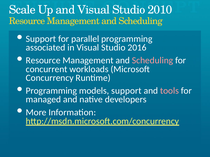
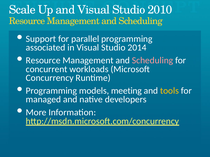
2016: 2016 -> 2014
support: support -> meeting
tools colour: pink -> yellow
